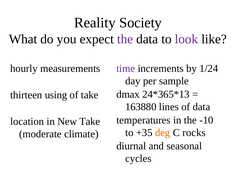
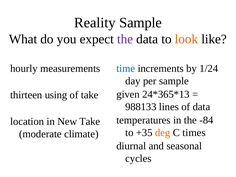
Reality Society: Society -> Sample
look colour: purple -> orange
time colour: purple -> blue
dmax: dmax -> given
163880: 163880 -> 988133
-10: -10 -> -84
rocks: rocks -> times
